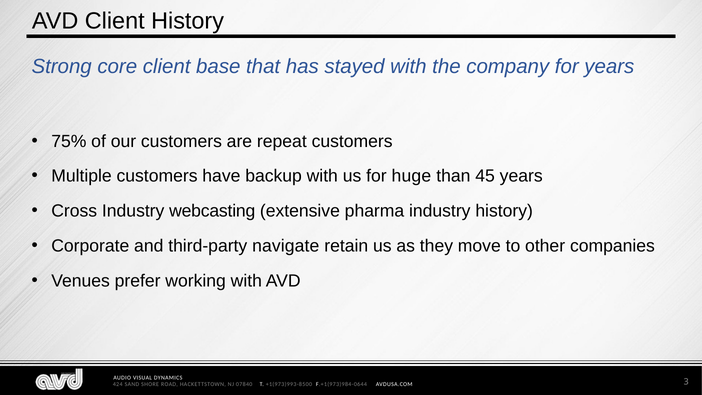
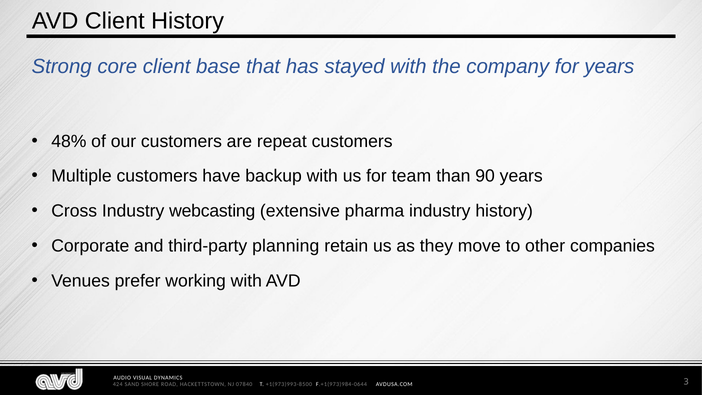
75%: 75% -> 48%
huge: huge -> team
45: 45 -> 90
navigate: navigate -> planning
